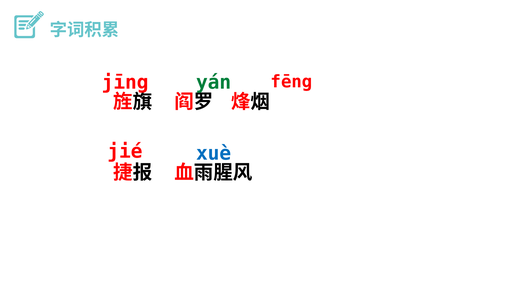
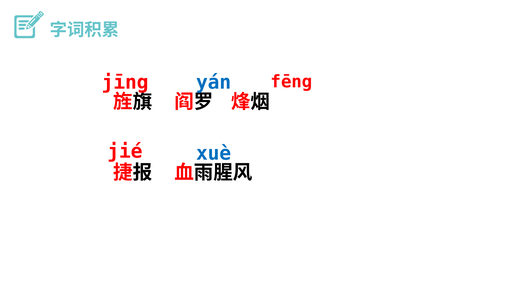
yán colour: green -> blue
